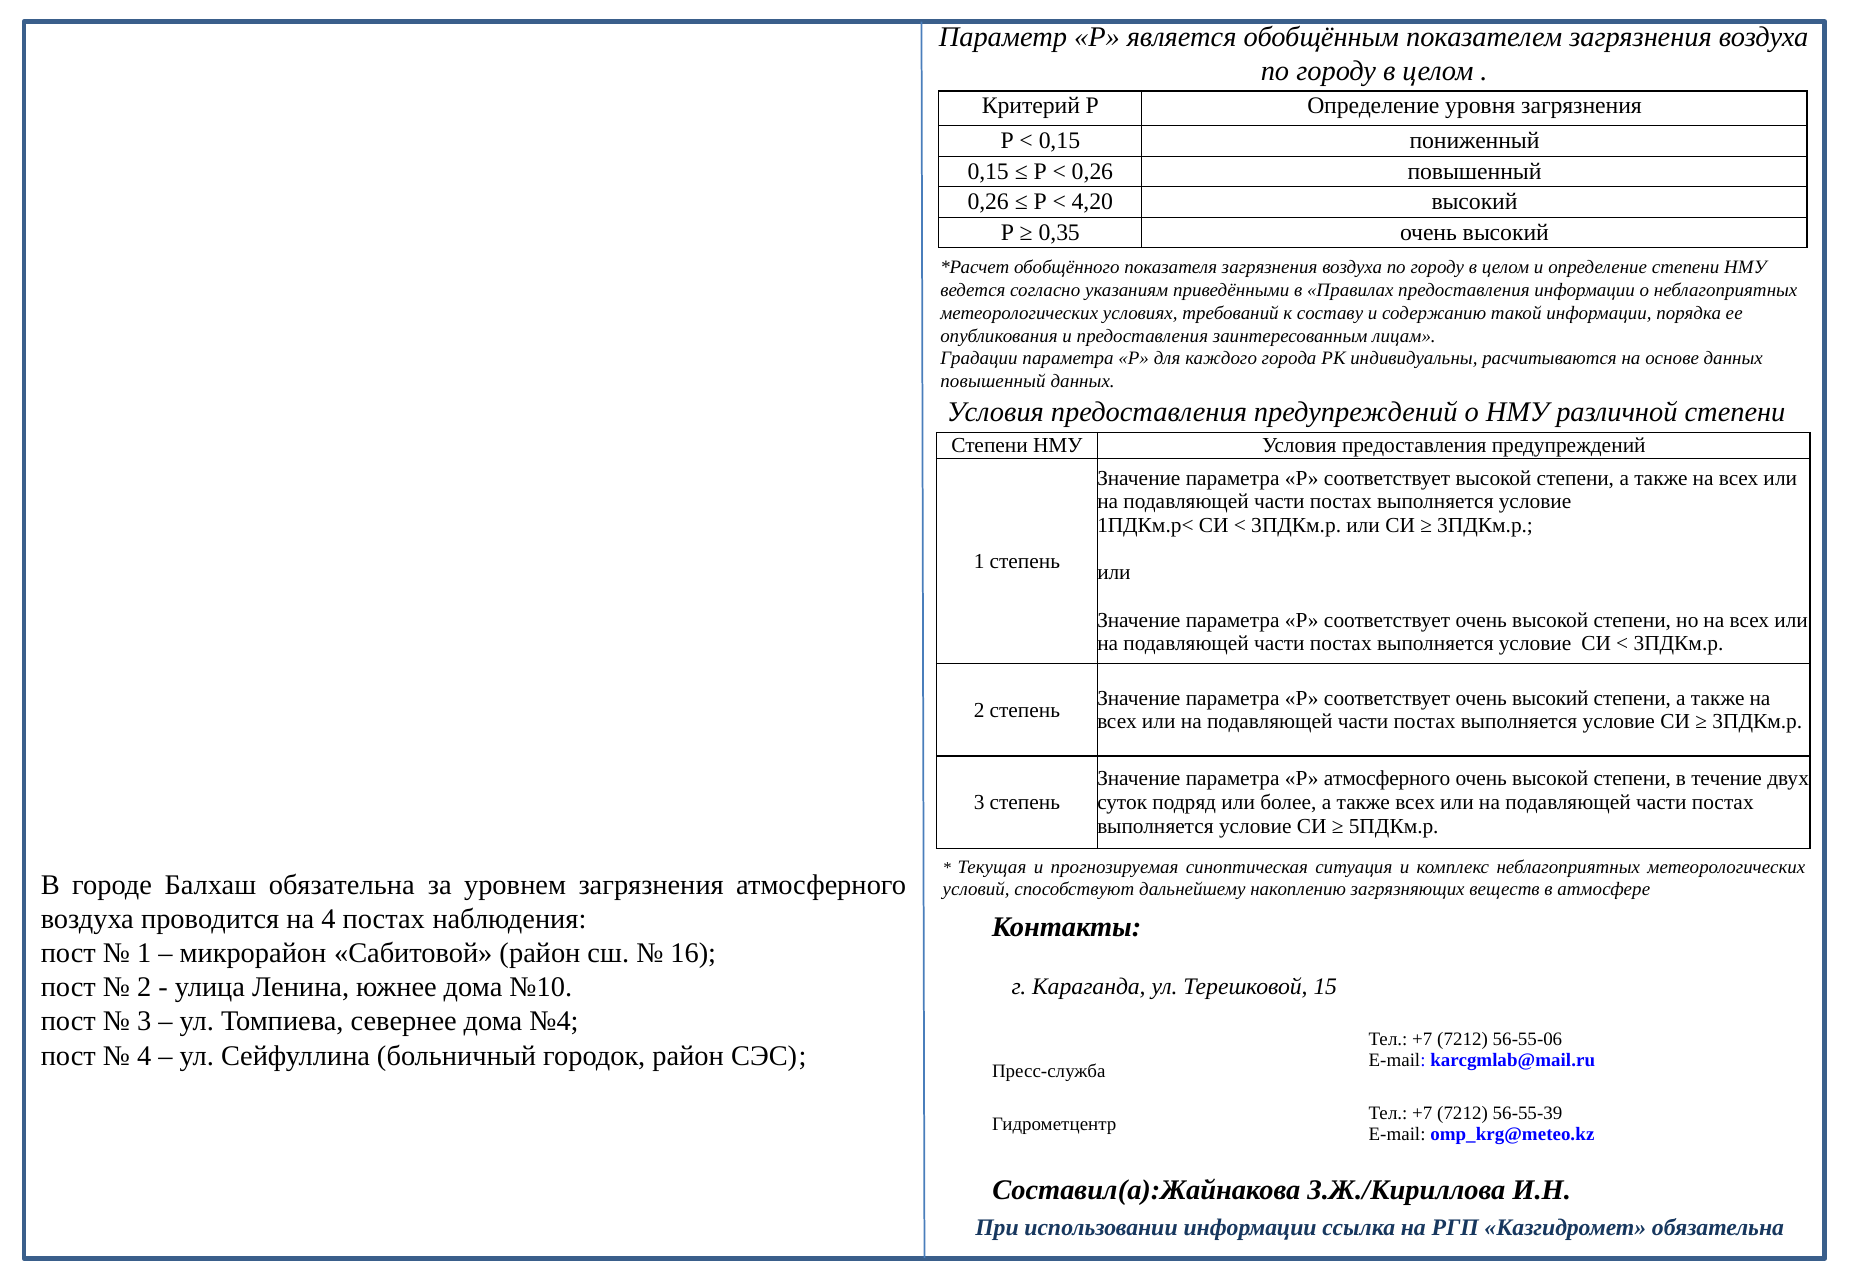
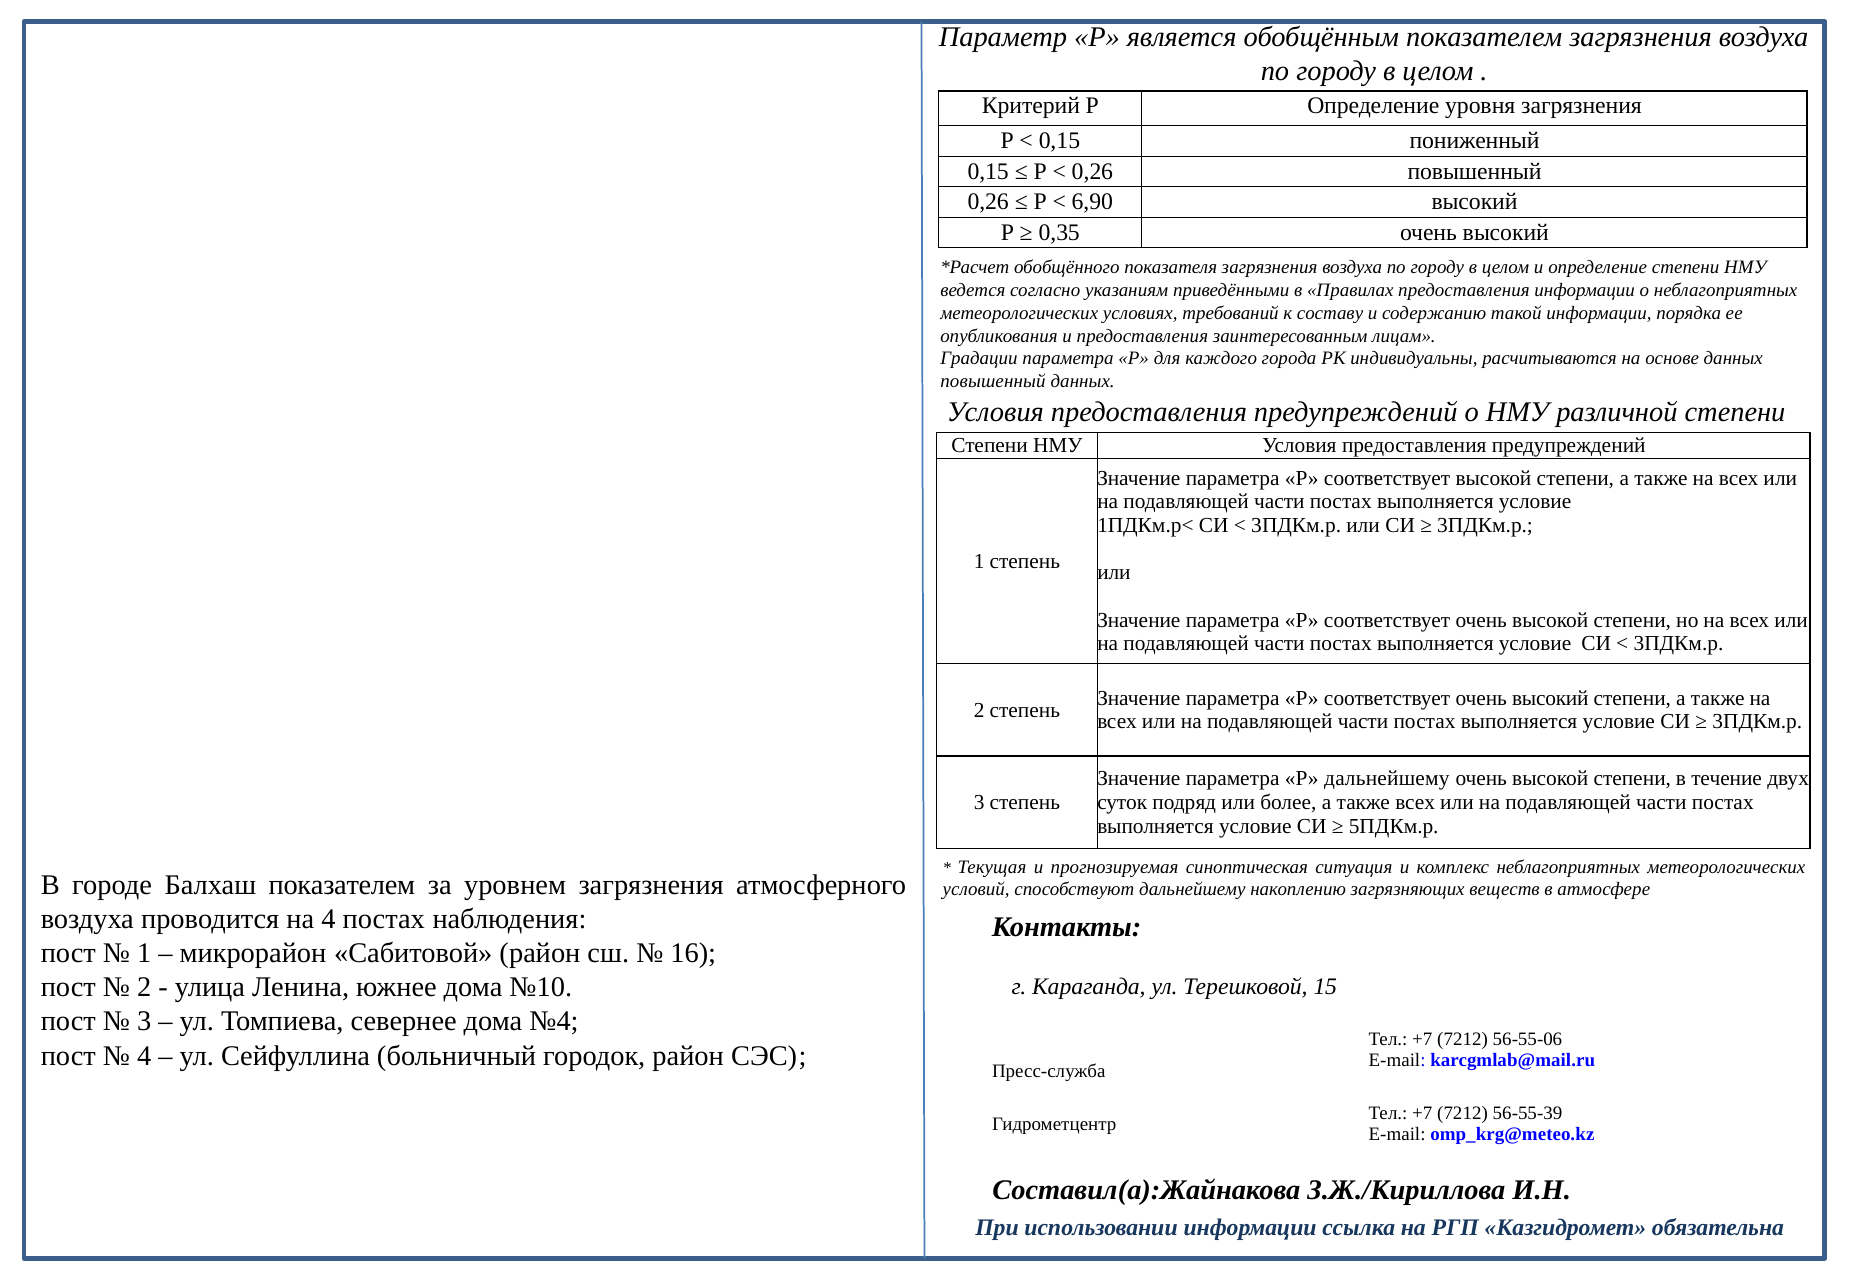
4,20: 4,20 -> 6,90
Р атмосферного: атмосферного -> дальнейшему
Балхаш обязательна: обязательна -> показателем
